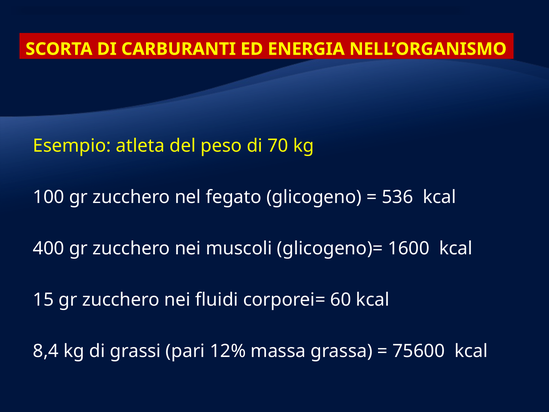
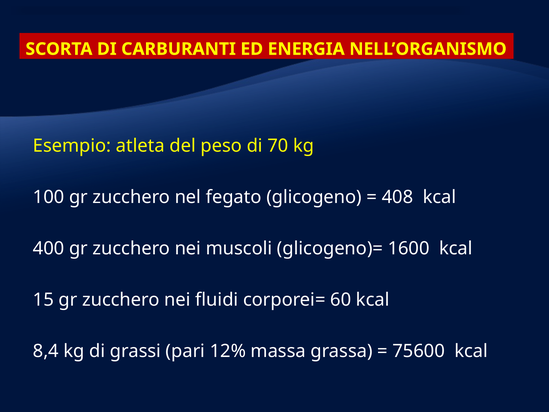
536: 536 -> 408
